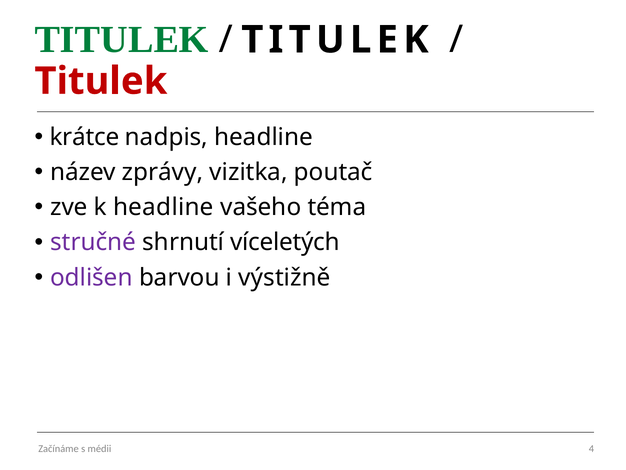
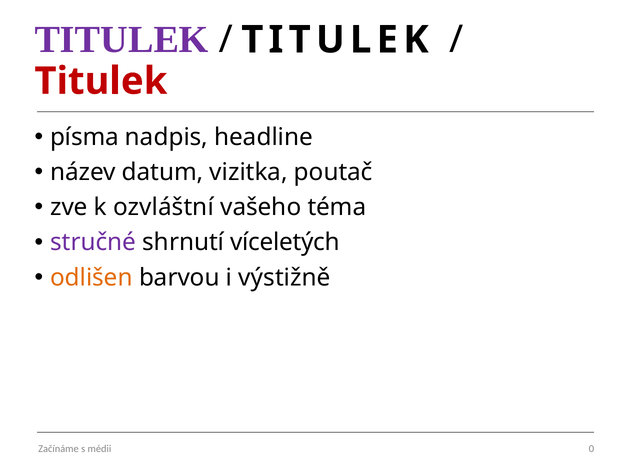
TITULEK at (122, 40) colour: green -> purple
krátce: krátce -> písma
zprávy: zprávy -> datum
k headline: headline -> ozvláštní
odlišen colour: purple -> orange
4: 4 -> 0
